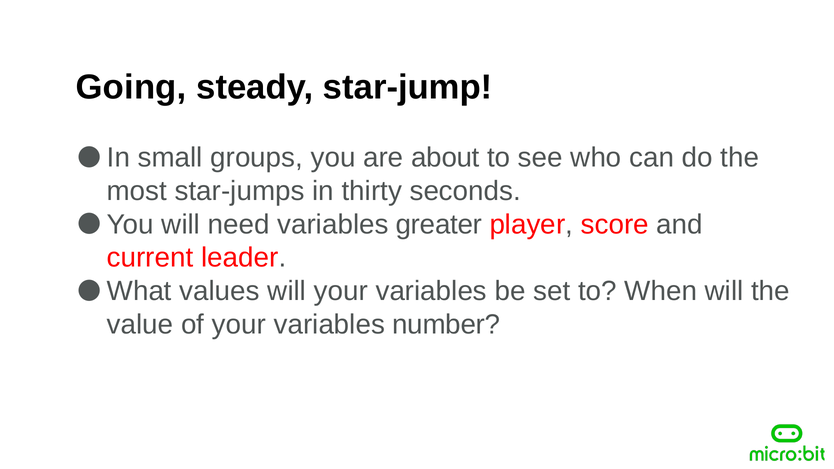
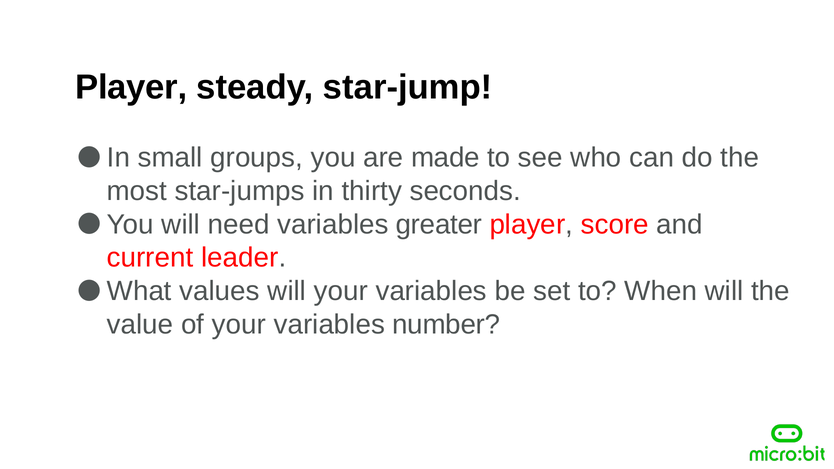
Going at (131, 87): Going -> Player
about: about -> made
